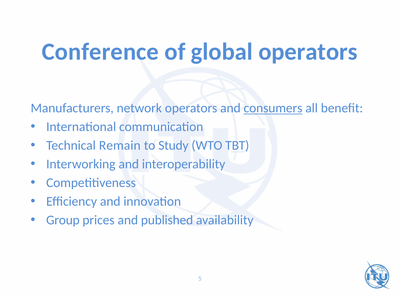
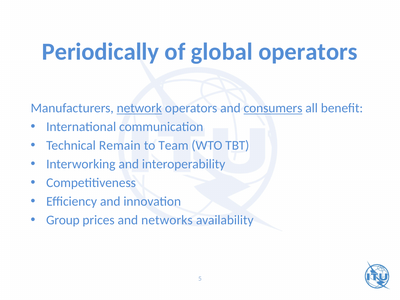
Conference: Conference -> Periodically
network underline: none -> present
Study: Study -> Team
published: published -> networks
